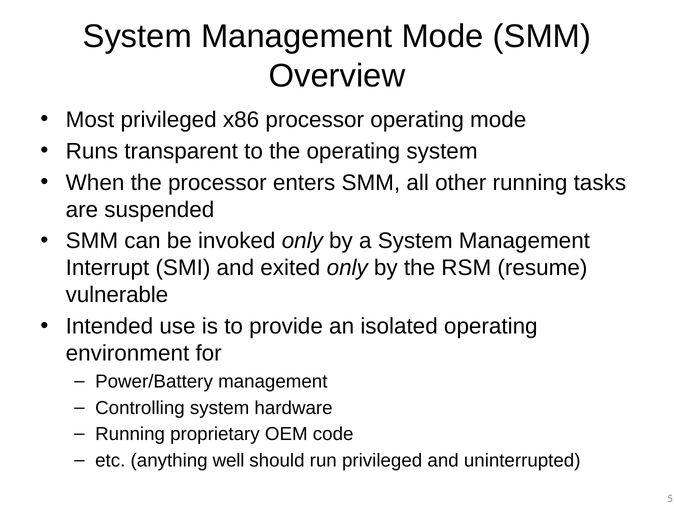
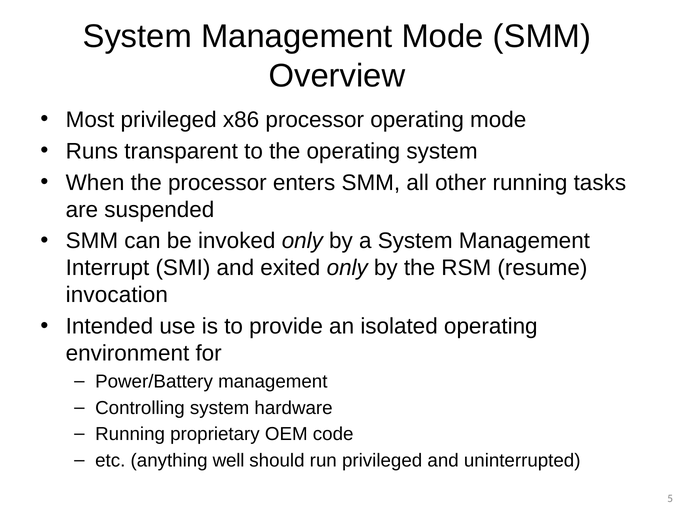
vulnerable: vulnerable -> invocation
